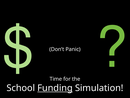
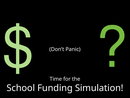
Funding underline: present -> none
